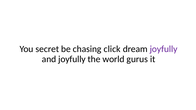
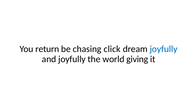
secret: secret -> return
joyfully at (164, 49) colour: purple -> blue
gurus: gurus -> giving
